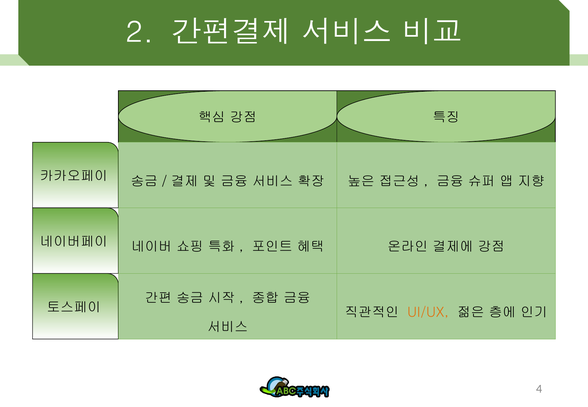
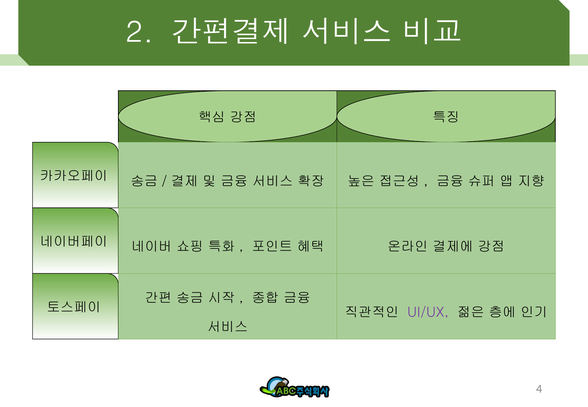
UI/UX colour: orange -> purple
